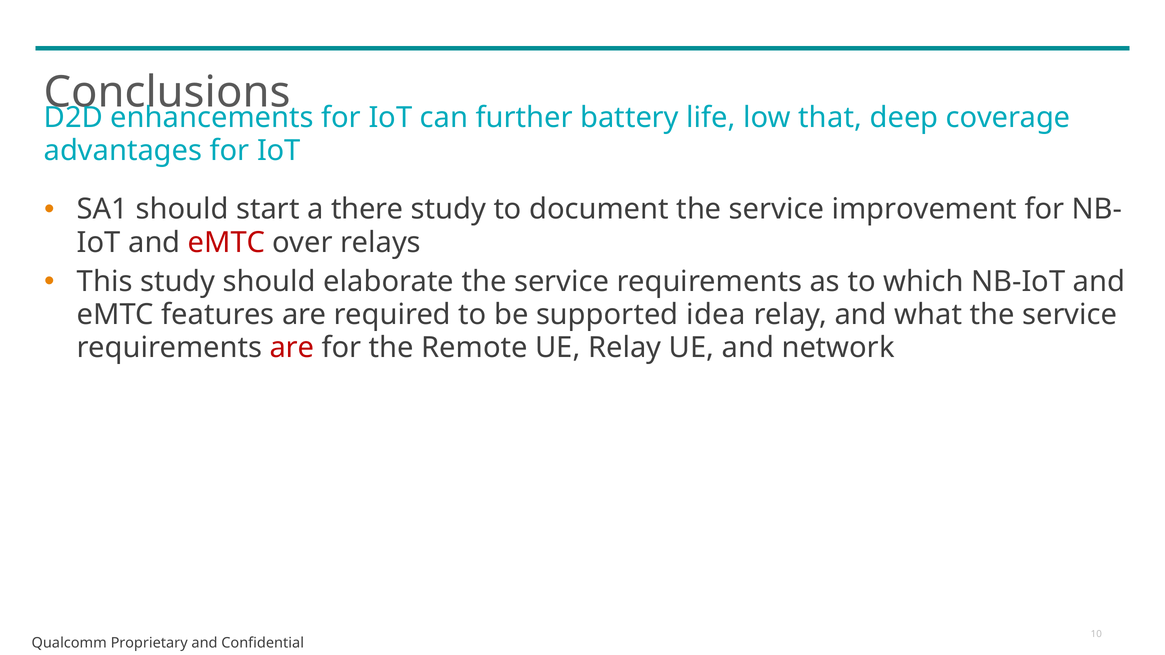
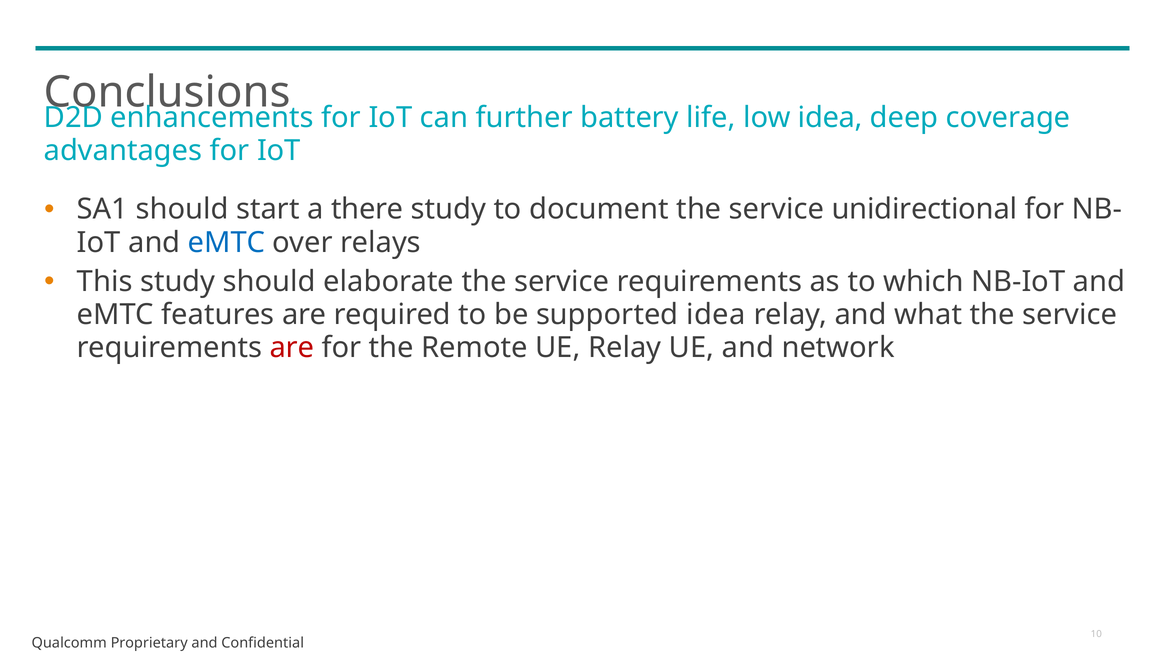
low that: that -> idea
improvement: improvement -> unidirectional
eMTC at (226, 243) colour: red -> blue
